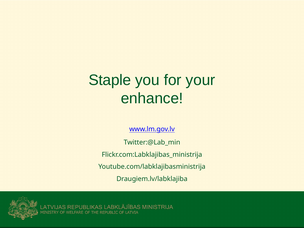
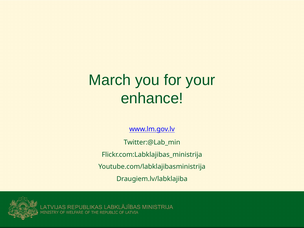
Staple: Staple -> March
